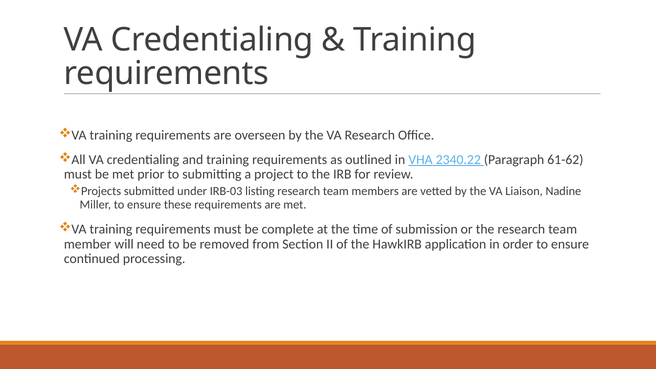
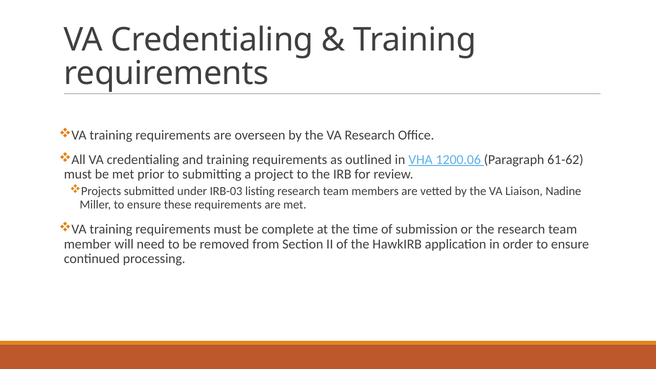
2340.22: 2340.22 -> 1200.06
